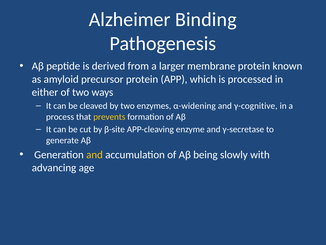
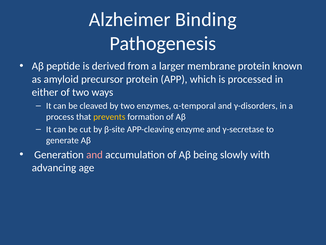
α-widening: α-widening -> α-temporal
γ-cognitive: γ-cognitive -> γ-disorders
and at (95, 154) colour: yellow -> pink
